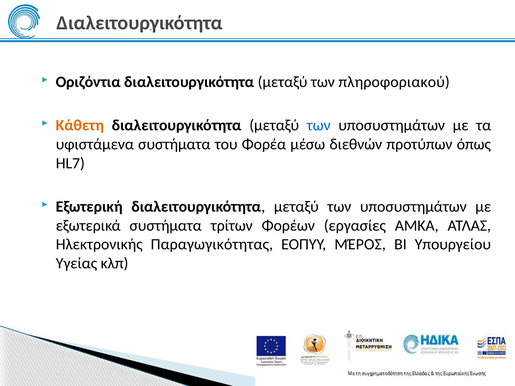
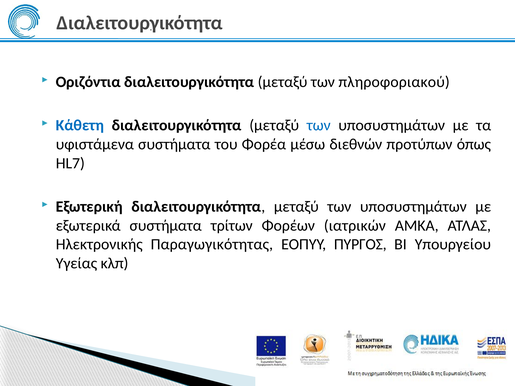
Κάθετη colour: orange -> blue
εργασίες: εργασίες -> ιατρικών
ΜΈΡΟΣ: ΜΈΡΟΣ -> ΠΥΡΓΟΣ
